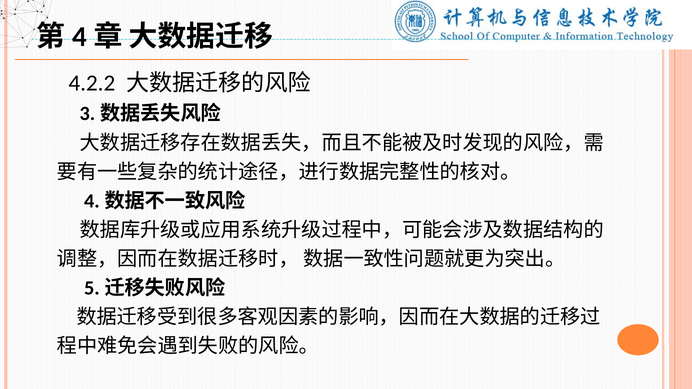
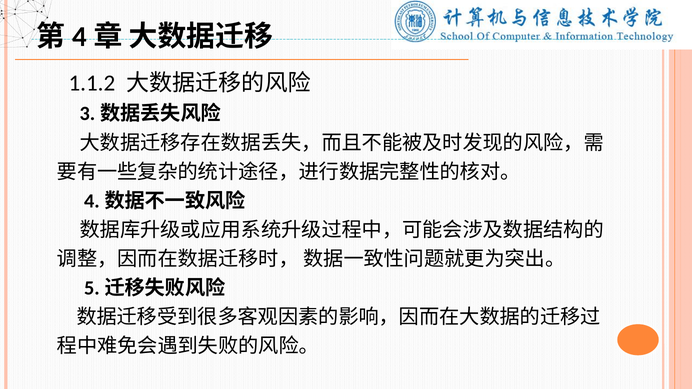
4.2.2: 4.2.2 -> 1.1.2
